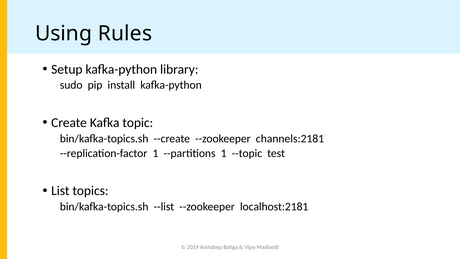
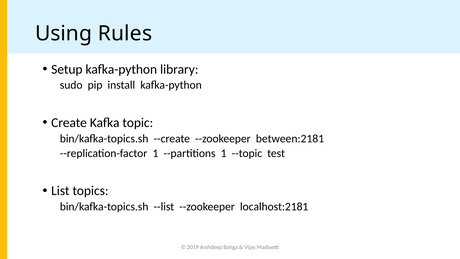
channels:2181: channels:2181 -> between:2181
